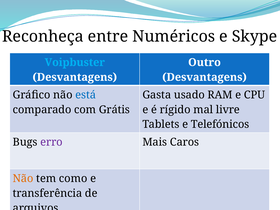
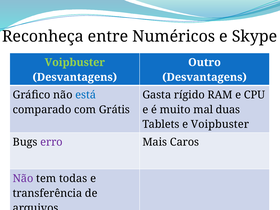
Voipbuster at (75, 62) colour: light blue -> light green
usado: usado -> rígido
rígido: rígido -> muito
livre: livre -> duas
e Telefónicos: Telefónicos -> Voipbuster
Não at (23, 178) colour: orange -> purple
como: como -> todas
